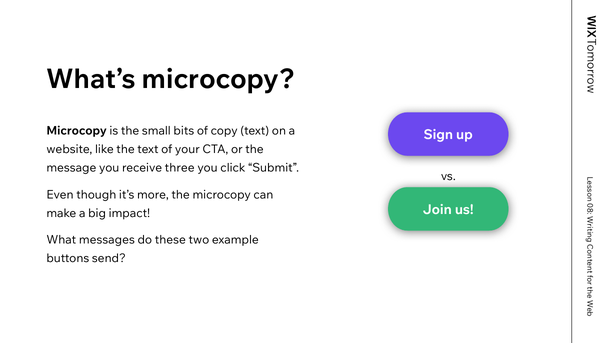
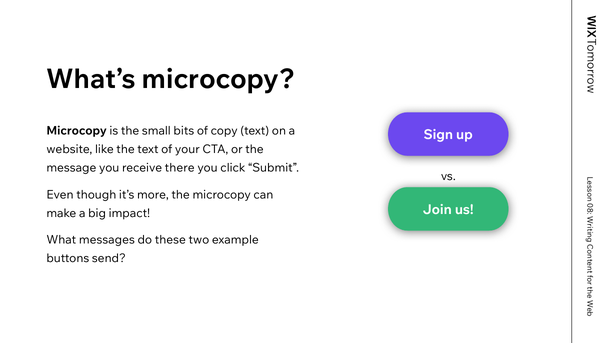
three: three -> there
